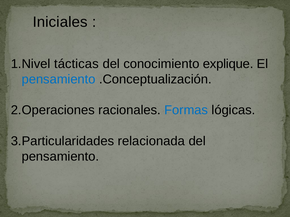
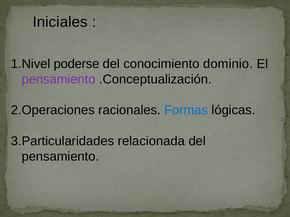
tácticas: tácticas -> poderse
explique: explique -> dominio
pensamiento at (59, 79) colour: blue -> purple
